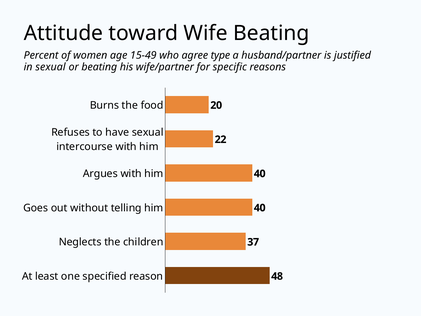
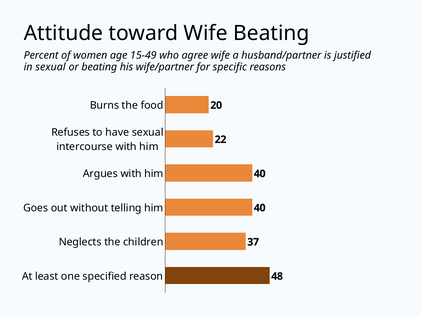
agree type: type -> wife
